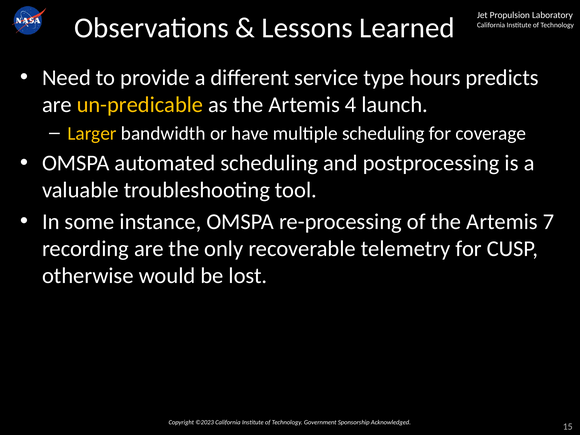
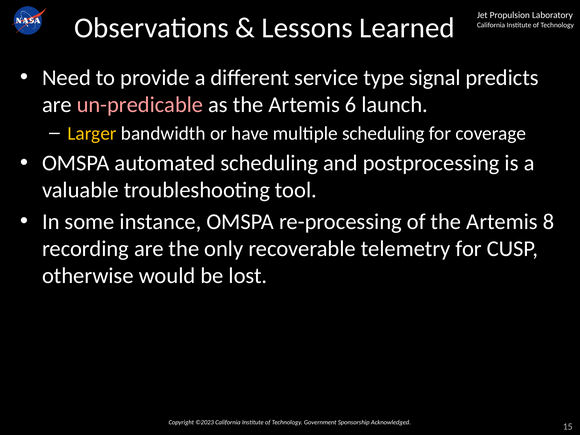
hours: hours -> signal
un-predicable colour: yellow -> pink
4: 4 -> 6
7: 7 -> 8
